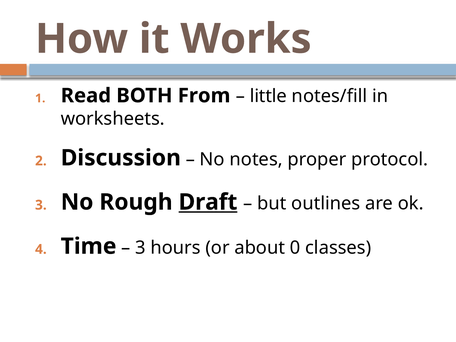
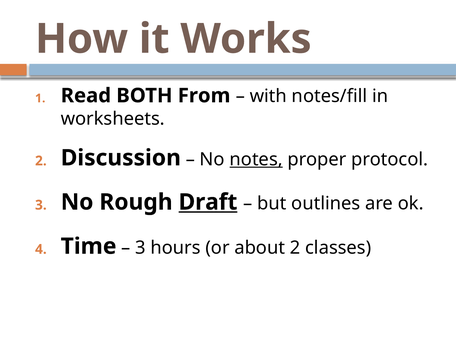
little: little -> with
notes underline: none -> present
about 0: 0 -> 2
